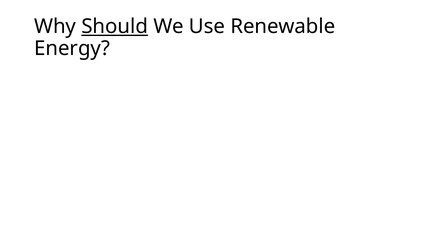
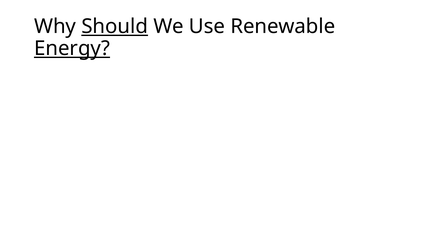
Energy underline: none -> present
